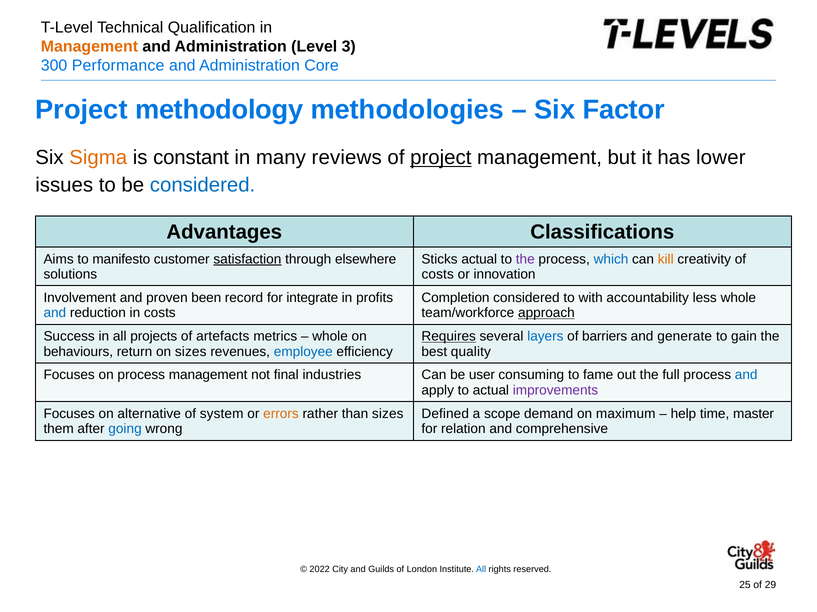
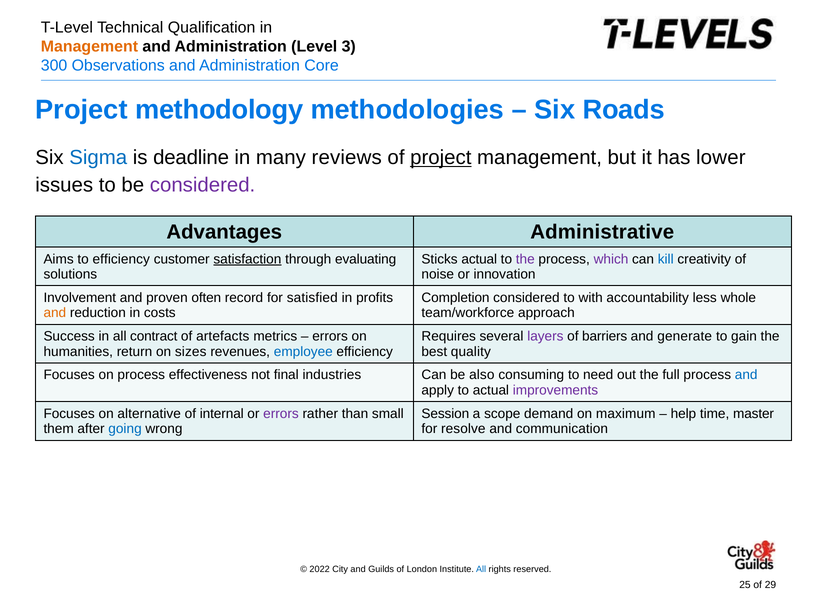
Performance: Performance -> Observations
Factor: Factor -> Roads
Sigma colour: orange -> blue
constant: constant -> deadline
considered at (203, 185) colour: blue -> purple
Classifications: Classifications -> Administrative
to manifesto: manifesto -> efficiency
elsewhere: elsewhere -> evaluating
which colour: blue -> purple
kill colour: orange -> blue
costs at (438, 275): costs -> noise
been: been -> often
integrate: integrate -> satisfied
and at (55, 313) colour: blue -> orange
approach underline: present -> none
projects: projects -> contract
whole at (330, 337): whole -> errors
Requires underline: present -> none
layers colour: blue -> purple
behaviours: behaviours -> humanities
process management: management -> effectiveness
user: user -> also
fame: fame -> need
system: system -> internal
errors at (281, 414) colour: orange -> purple
than sizes: sizes -> small
Defined: Defined -> Session
relation: relation -> resolve
comprehensive: comprehensive -> communication
